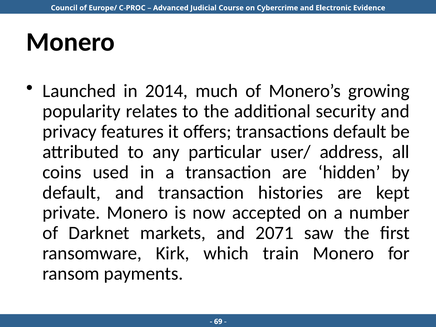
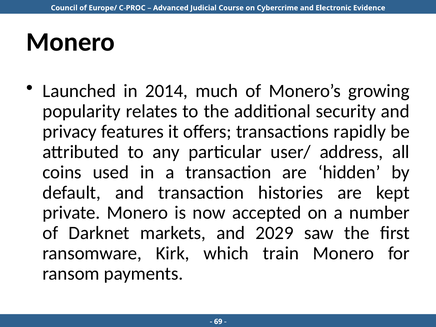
transactions default: default -> rapidly
2071: 2071 -> 2029
